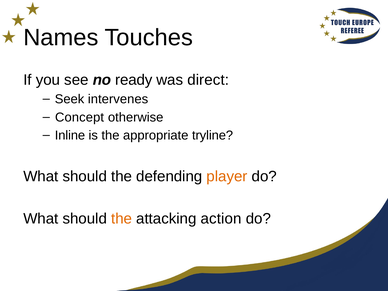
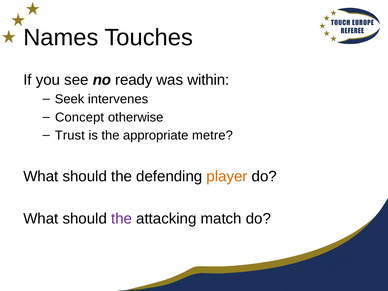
direct: direct -> within
Inline: Inline -> Trust
tryline: tryline -> metre
the at (122, 219) colour: orange -> purple
action: action -> match
